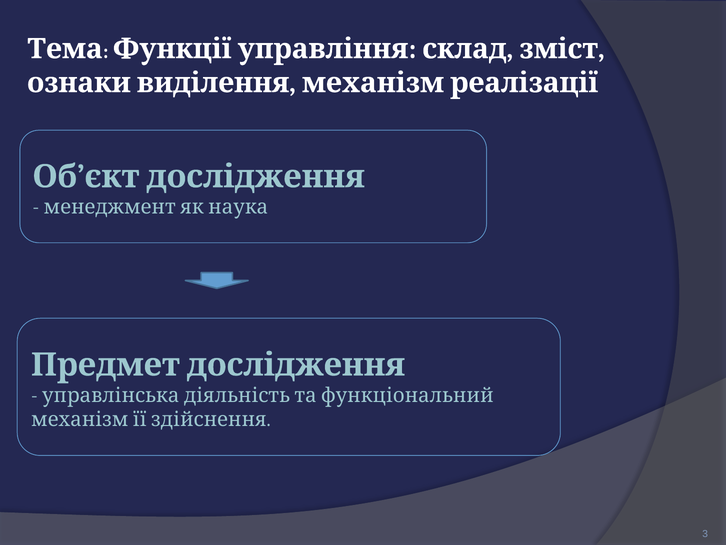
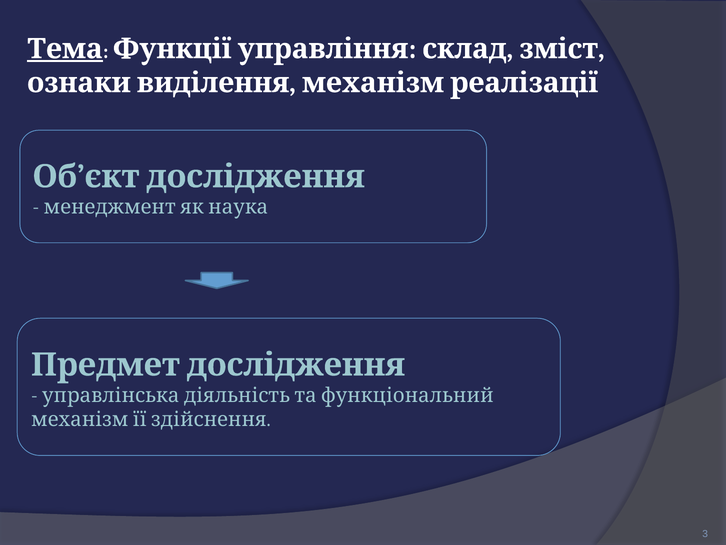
Тема underline: none -> present
